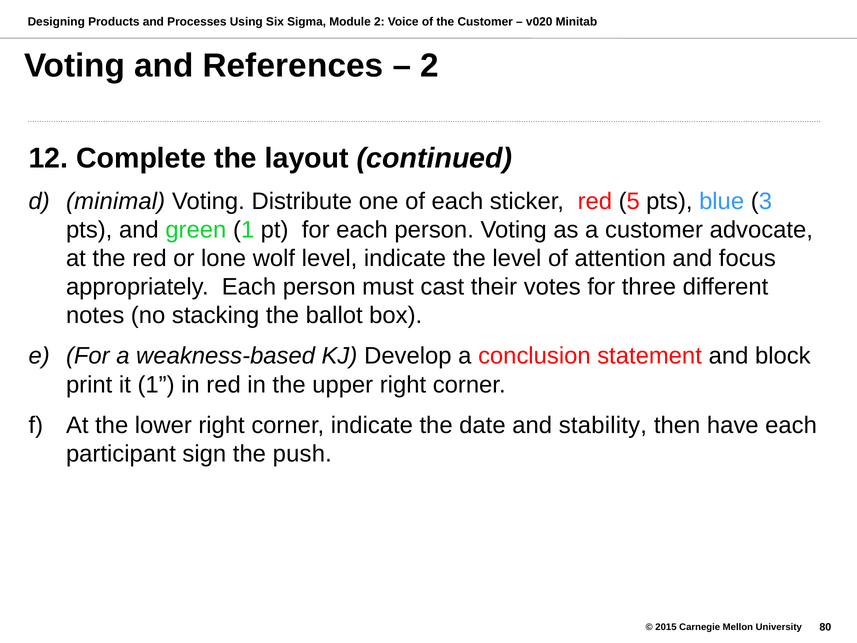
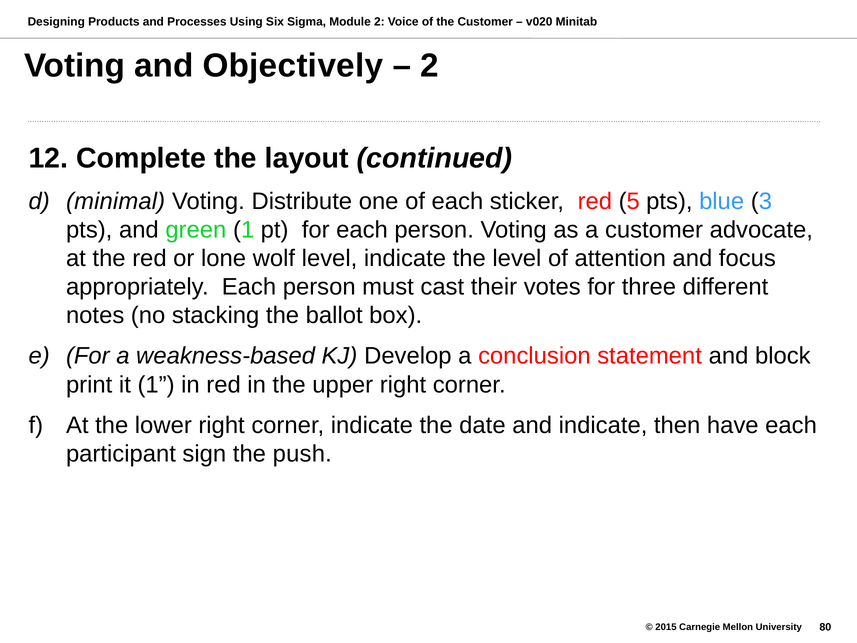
References: References -> Objectively
and stability: stability -> indicate
